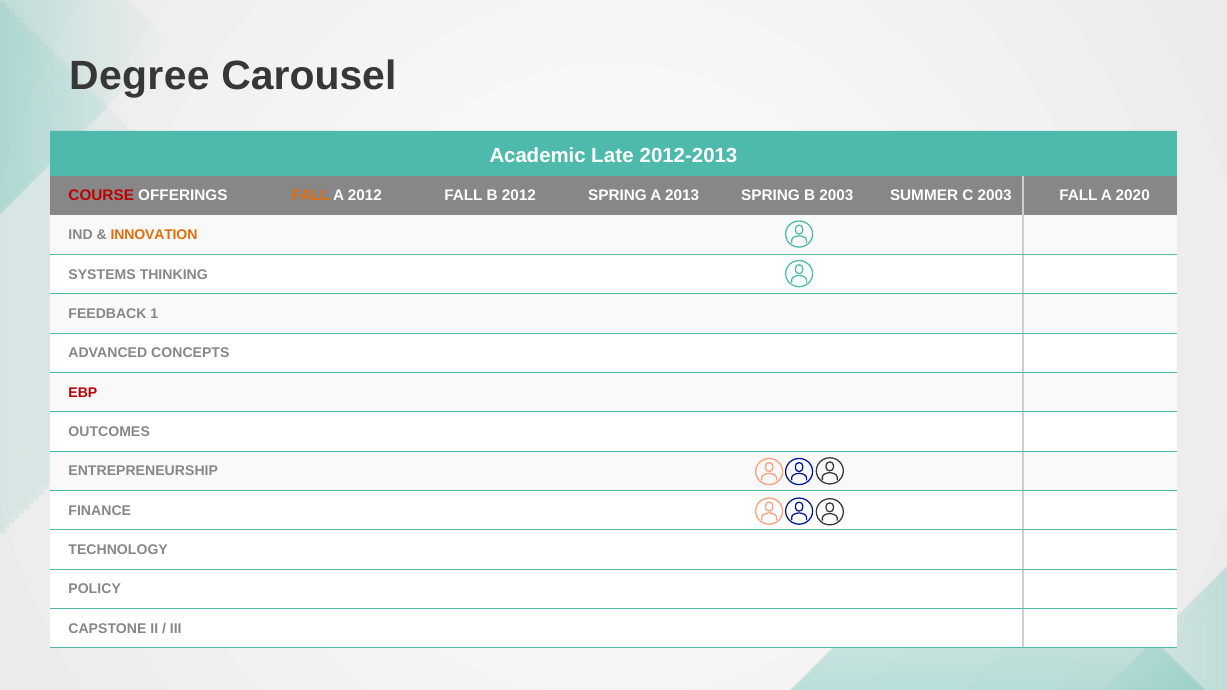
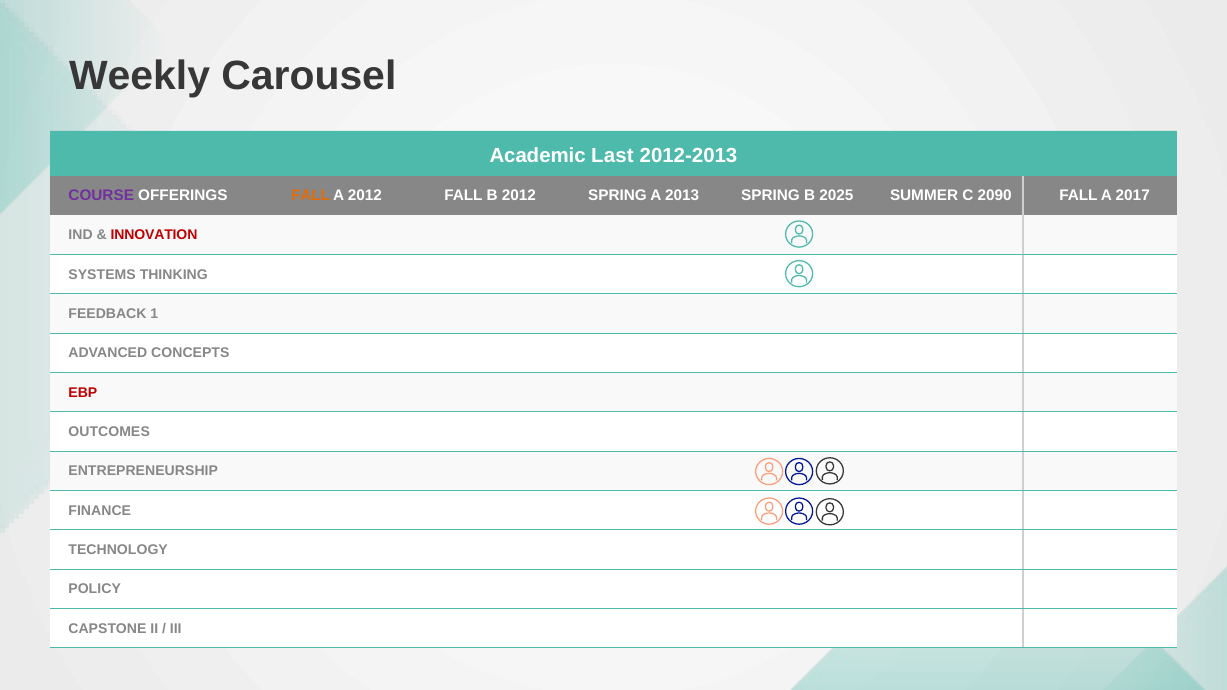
Degree: Degree -> Weekly
Late: Late -> Last
COURSE colour: red -> purple
B 2003: 2003 -> 2025
C 2003: 2003 -> 2090
2020: 2020 -> 2017
INNOVATION colour: orange -> red
